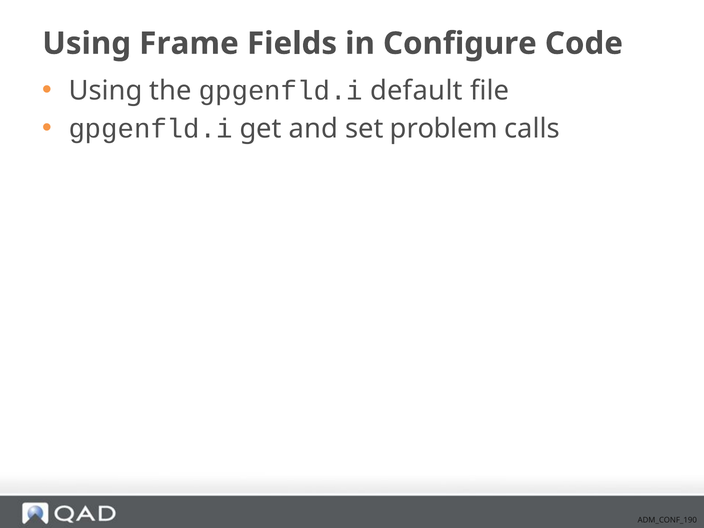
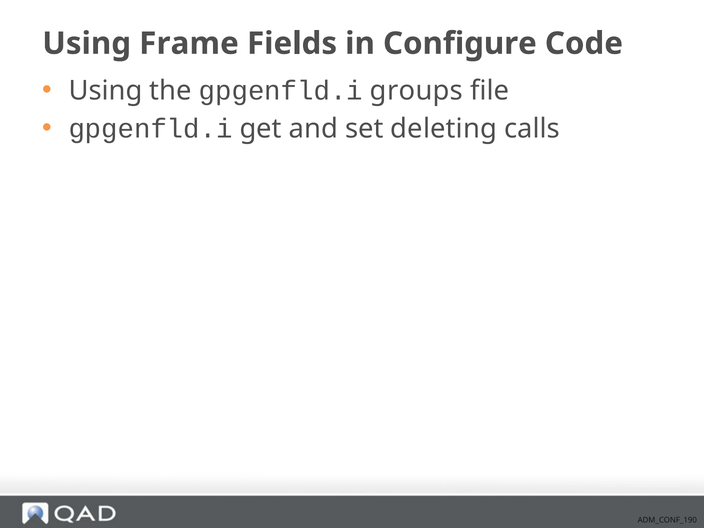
default: default -> groups
problem: problem -> deleting
